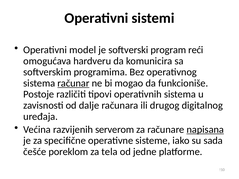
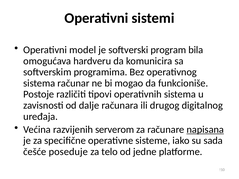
reći: reći -> bila
računar underline: present -> none
poreklom: poreklom -> poseduje
tela: tela -> telo
